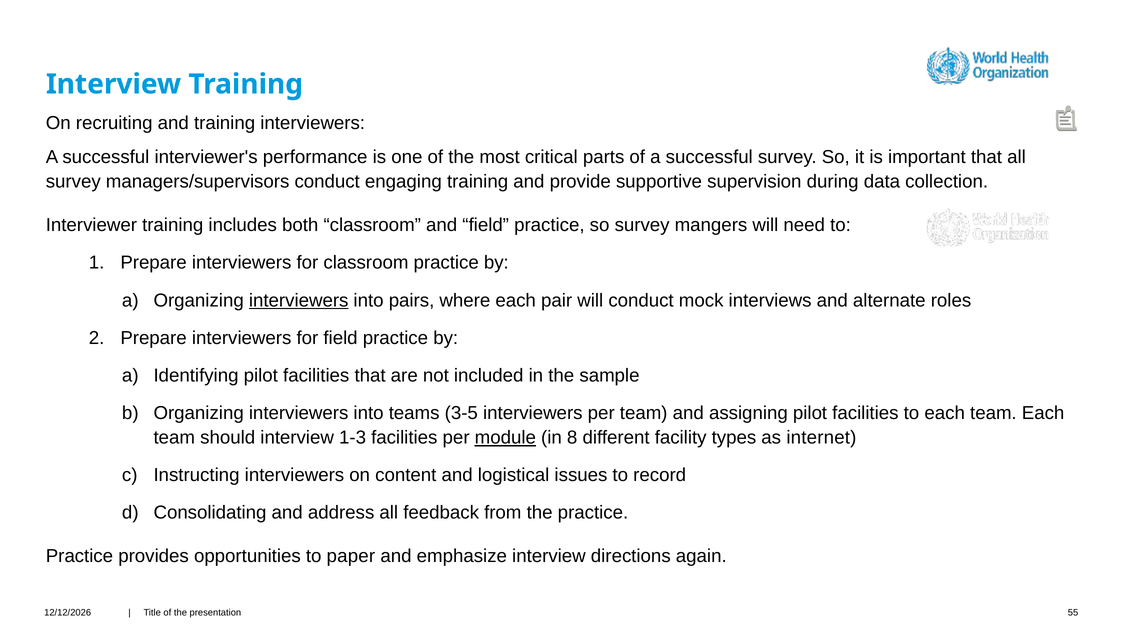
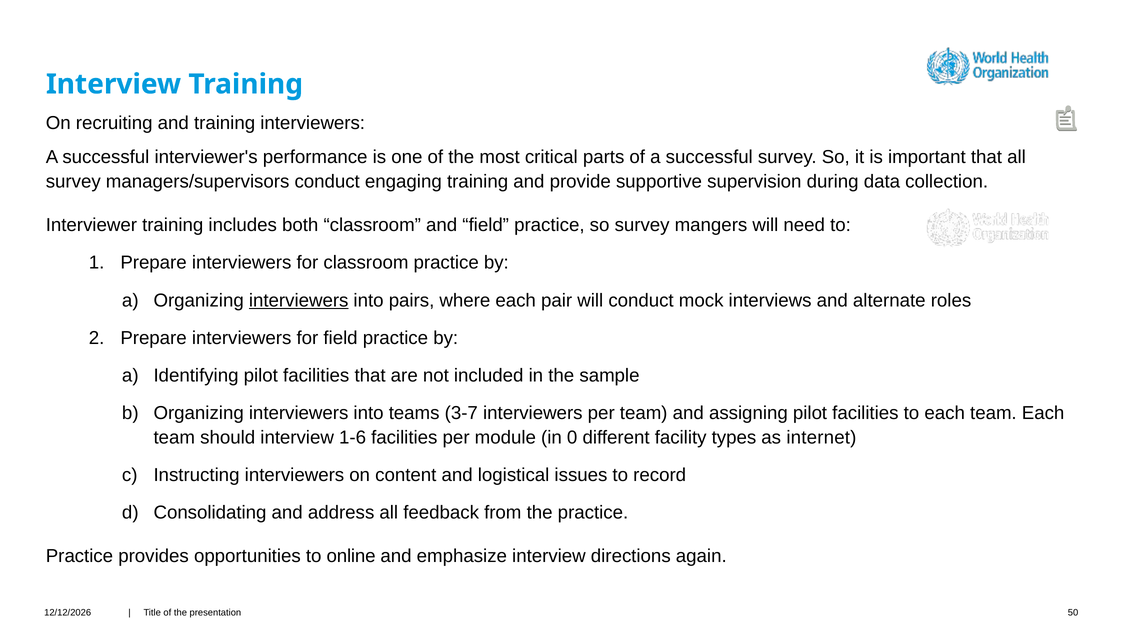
3-5: 3-5 -> 3-7
1-3: 1-3 -> 1-6
module underline: present -> none
8: 8 -> 0
paper: paper -> online
55: 55 -> 50
